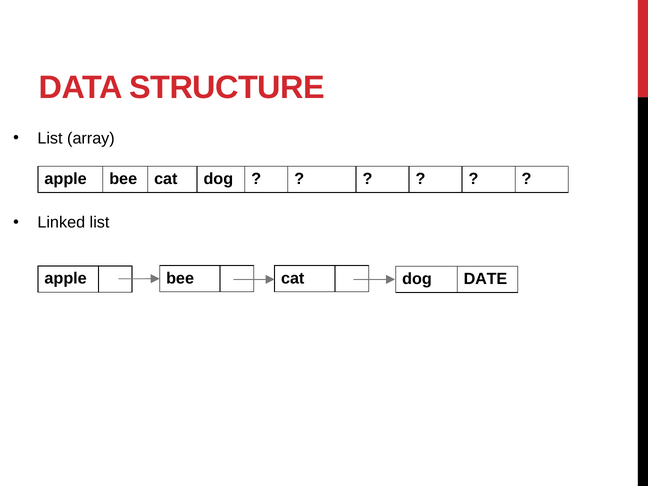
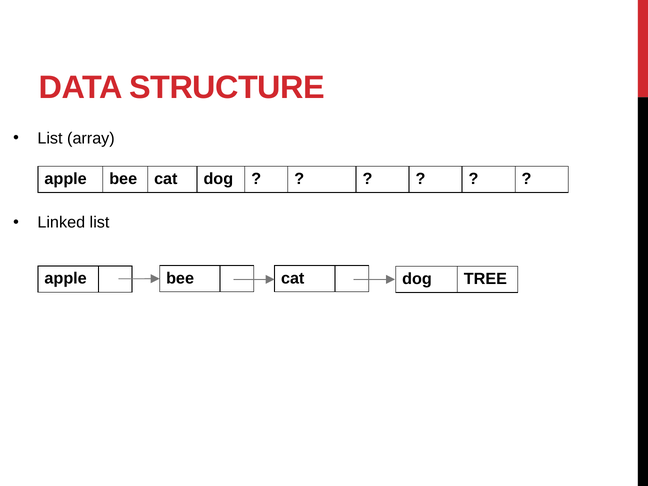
DATE: DATE -> TREE
